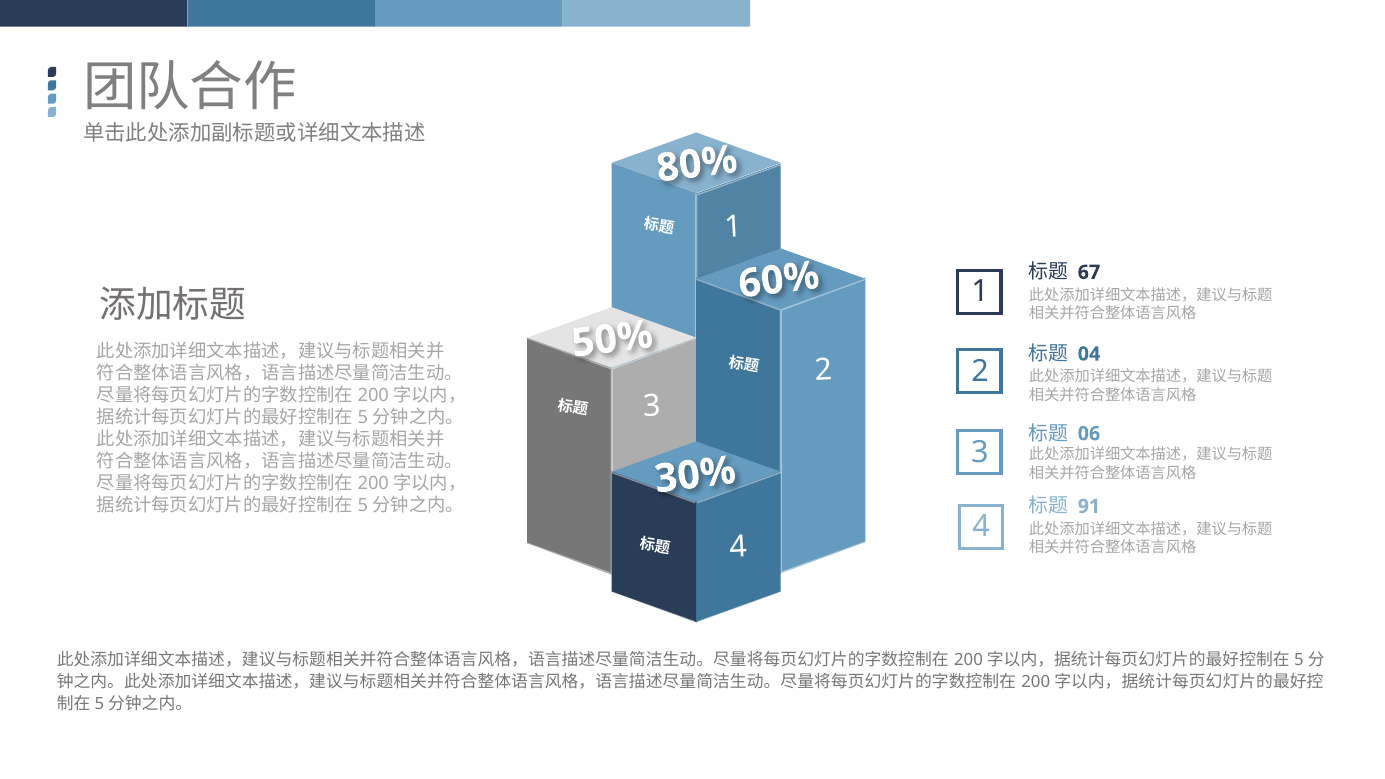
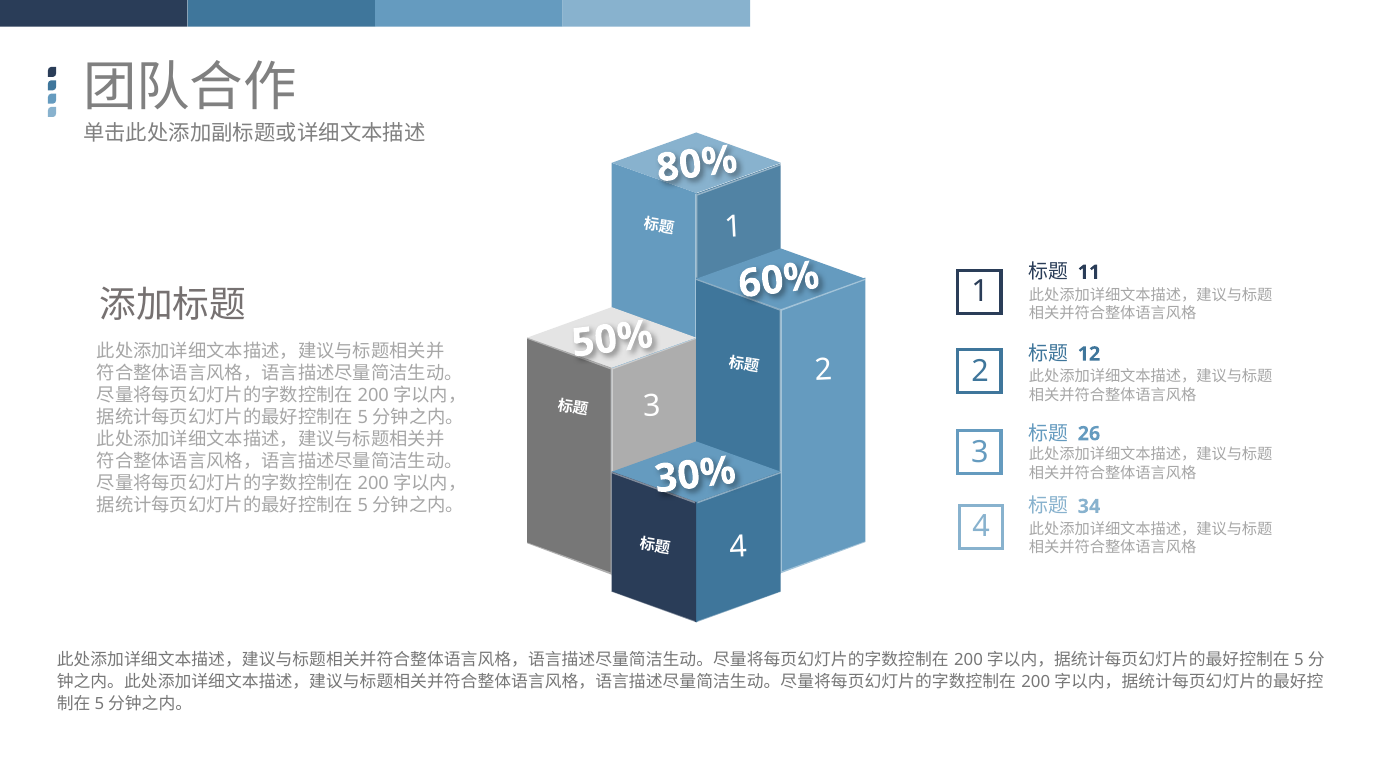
67: 67 -> 11
04: 04 -> 12
06: 06 -> 26
91: 91 -> 34
